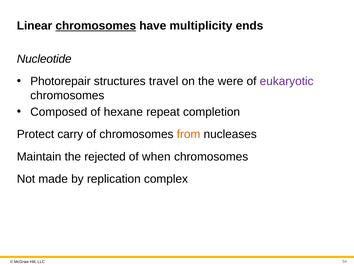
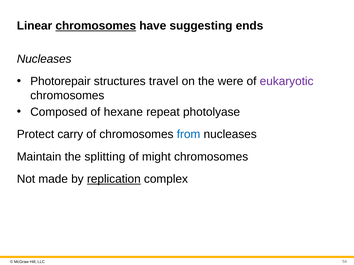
multiplicity: multiplicity -> suggesting
Nucleotide at (44, 59): Nucleotide -> Nucleases
completion: completion -> photolyase
from colour: orange -> blue
rejected: rejected -> splitting
when: when -> might
replication underline: none -> present
